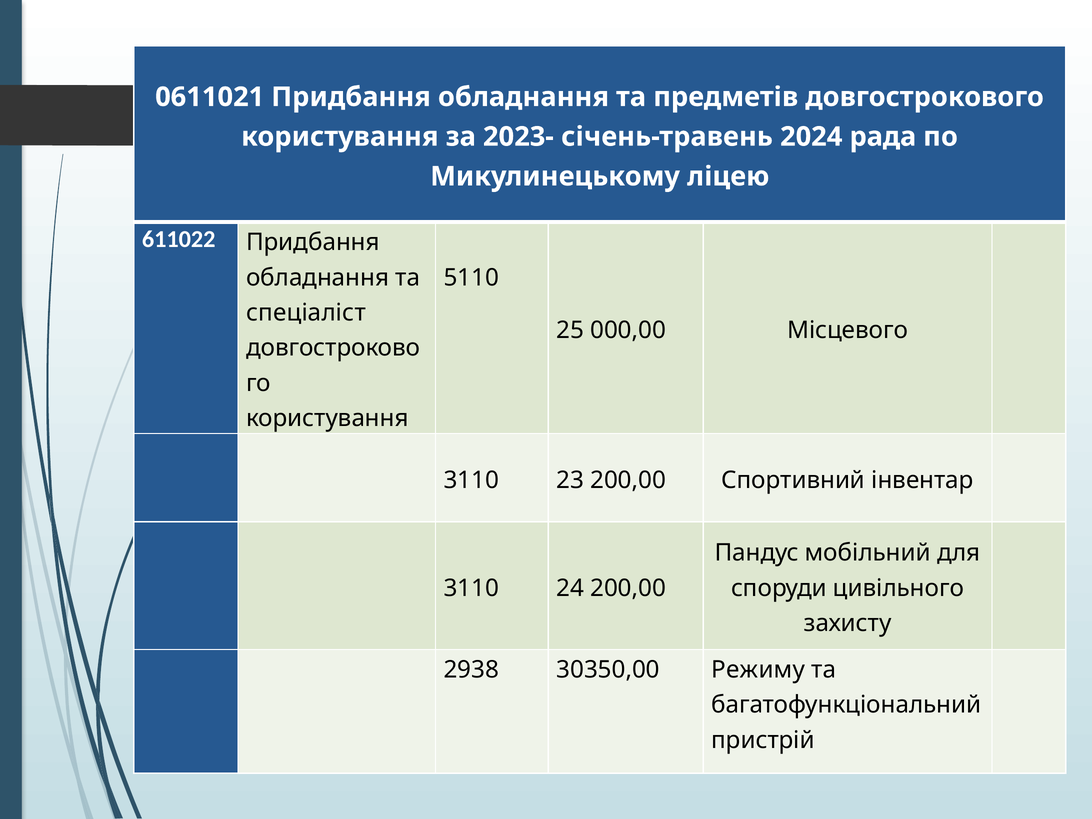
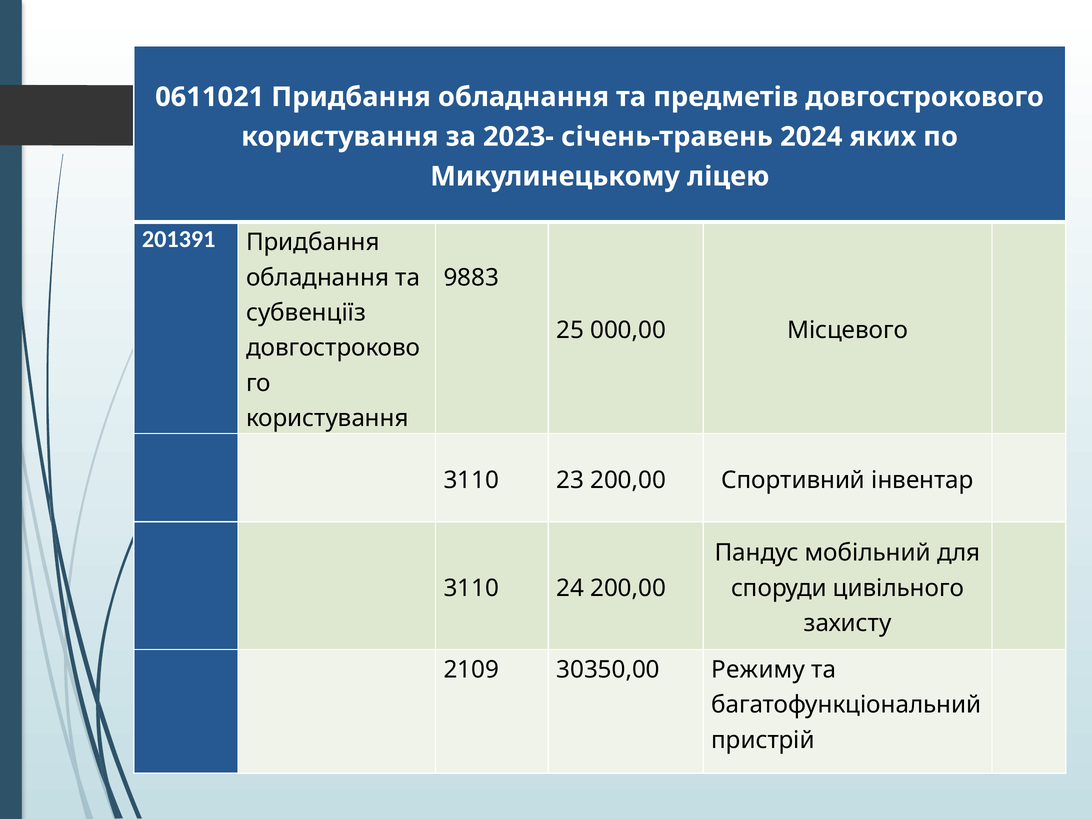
рада: рада -> яких
611022: 611022 -> 201391
5110: 5110 -> 9883
спеціаліст: спеціаліст -> субвенціїз
2938: 2938 -> 2109
